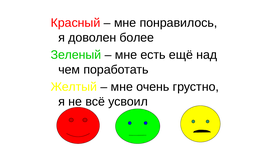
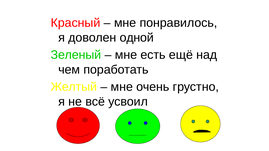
более: более -> одной
